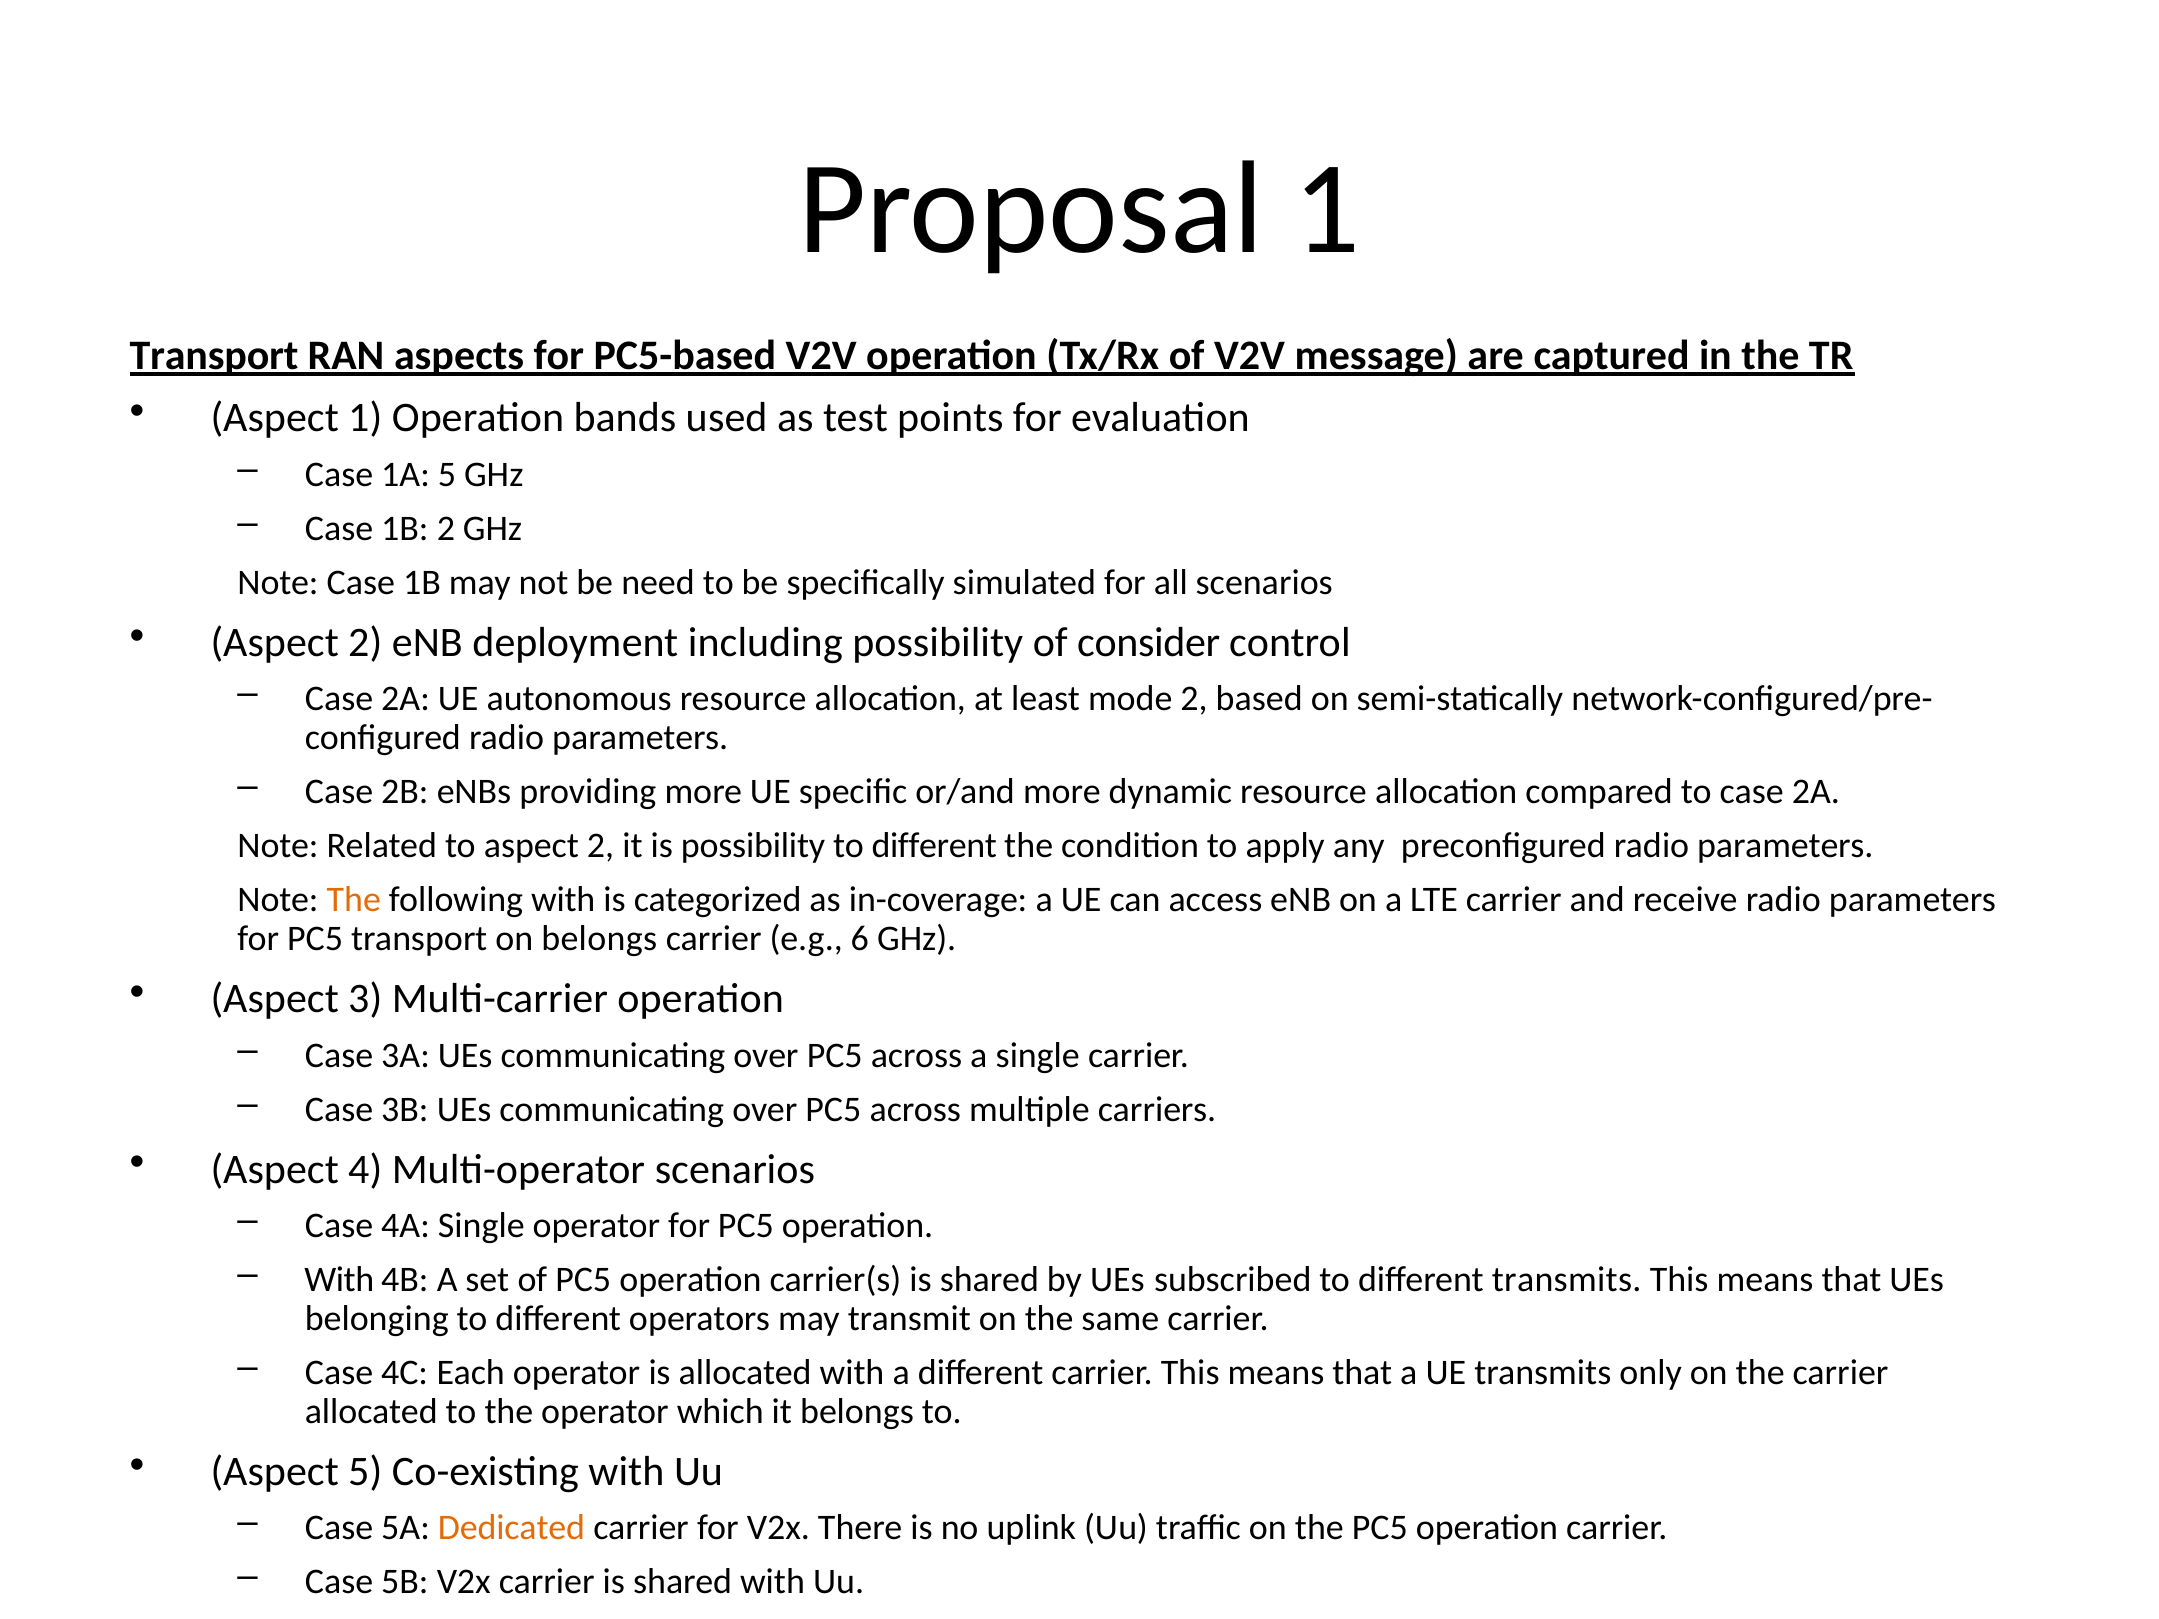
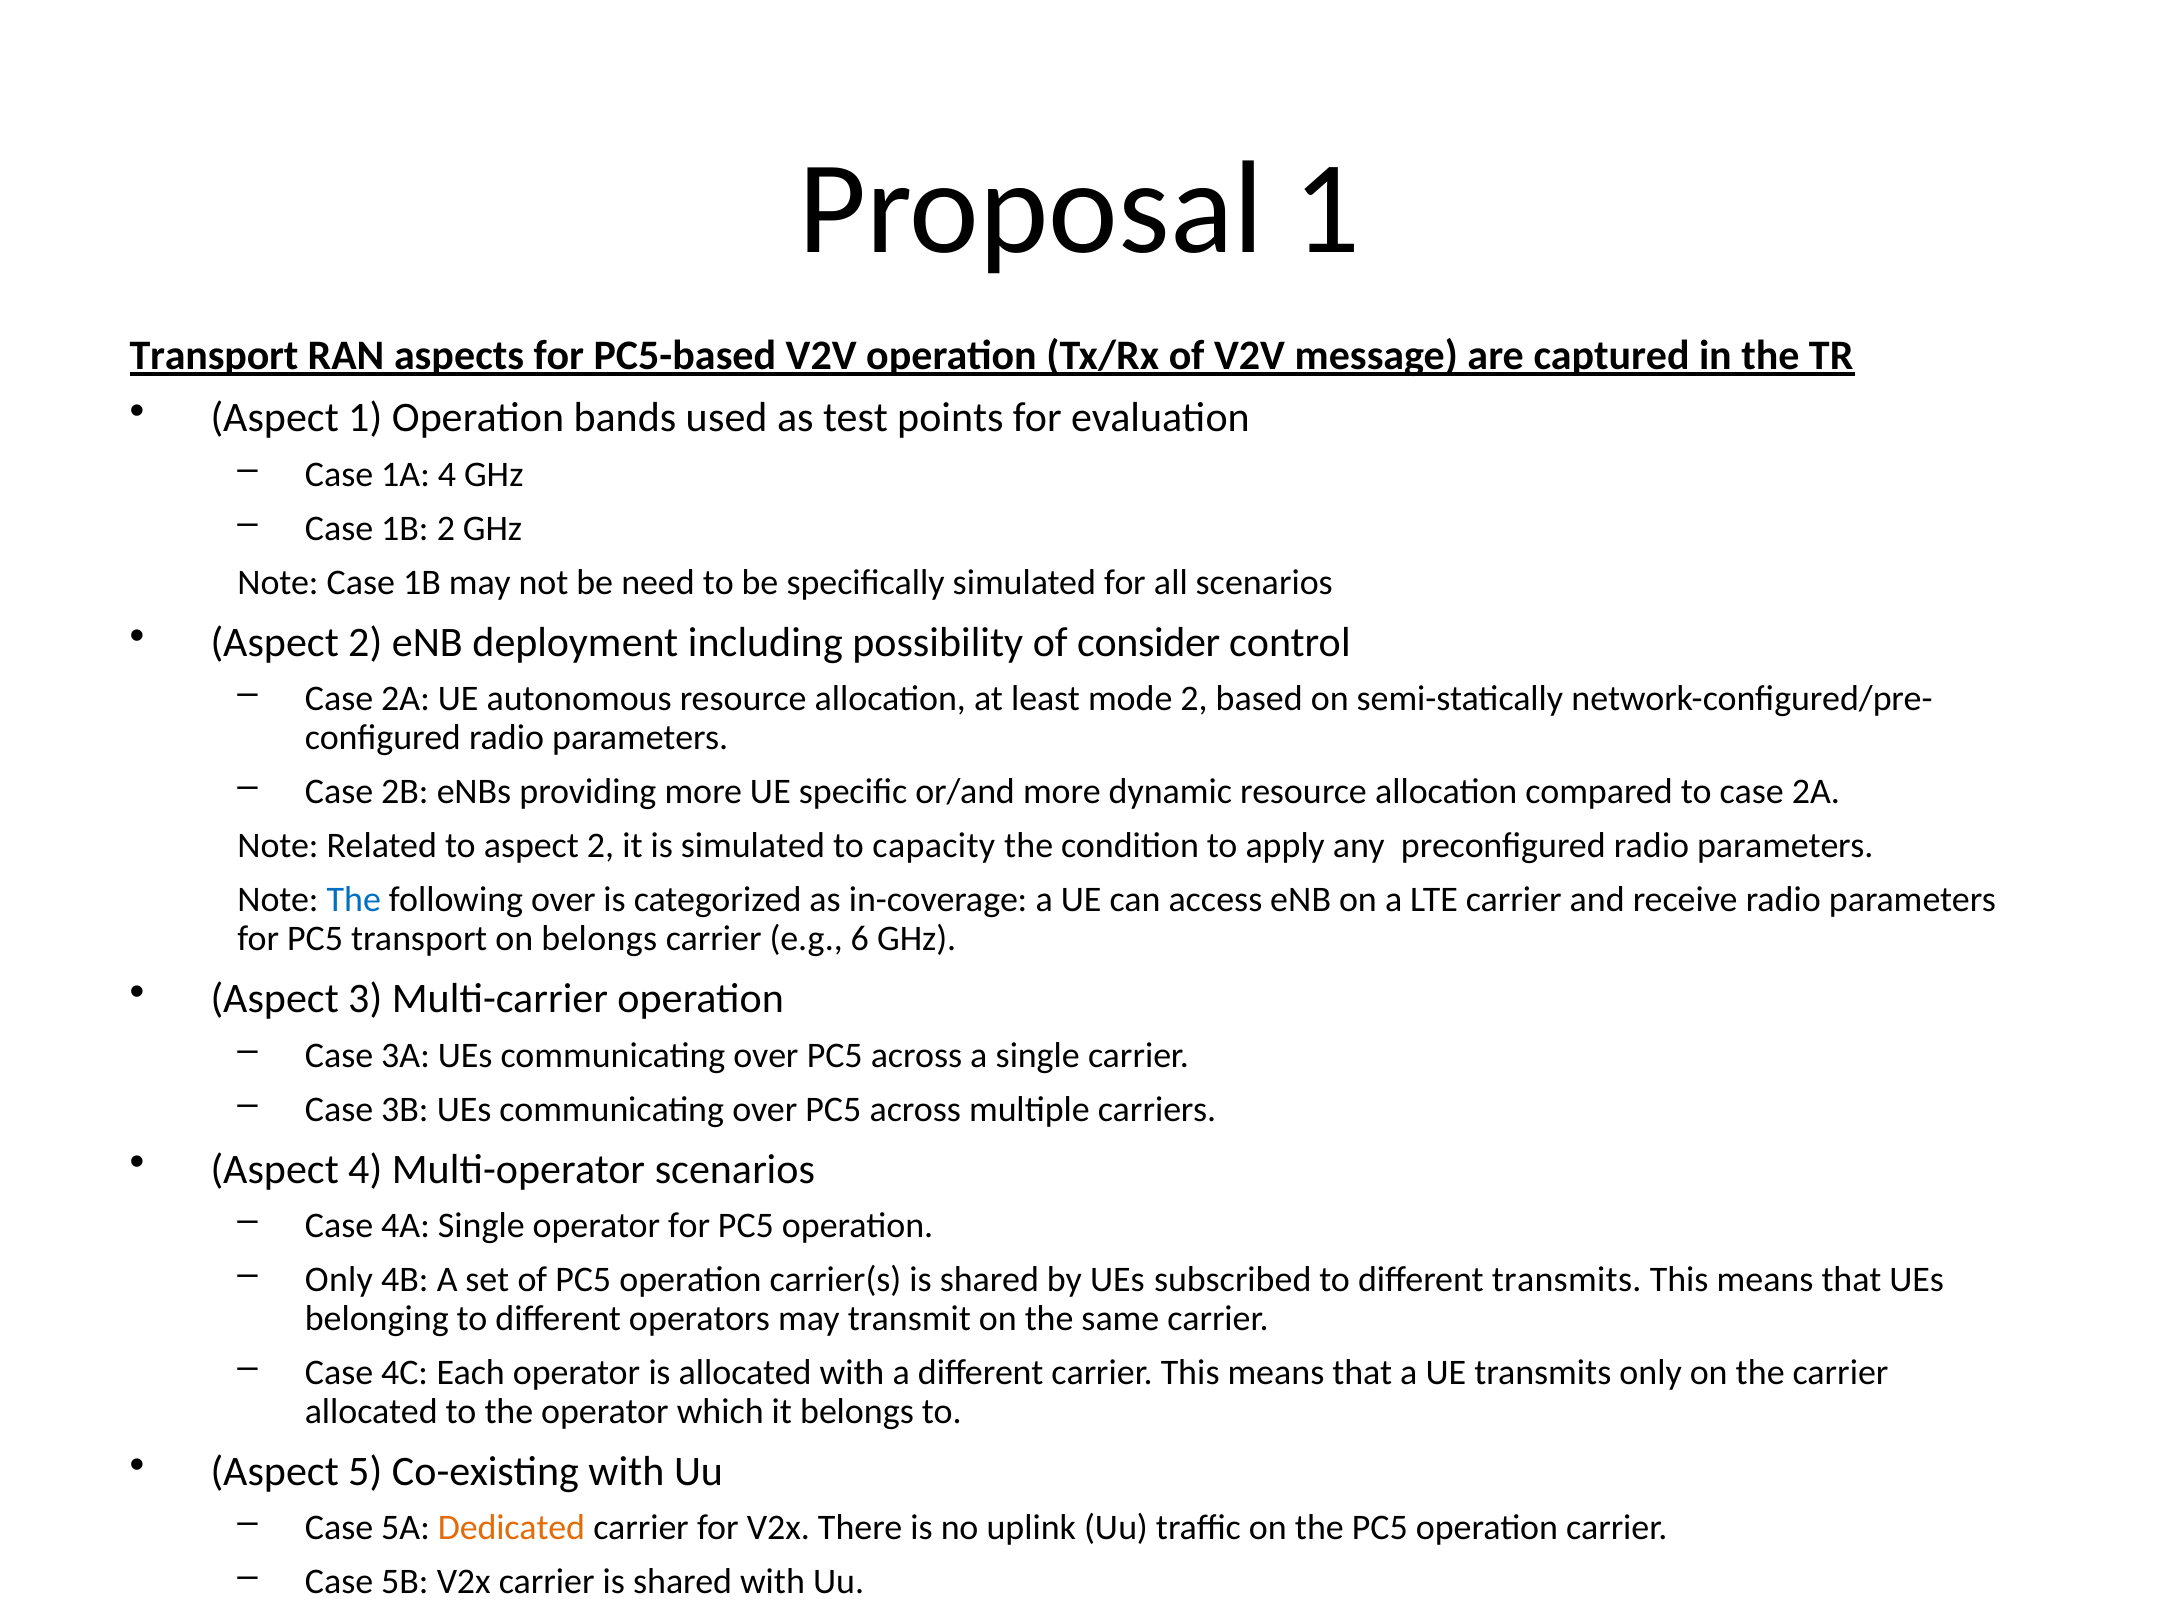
1A 5: 5 -> 4
is possibility: possibility -> simulated
different at (934, 846): different -> capacity
The at (354, 900) colour: orange -> blue
following with: with -> over
With at (339, 1280): With -> Only
